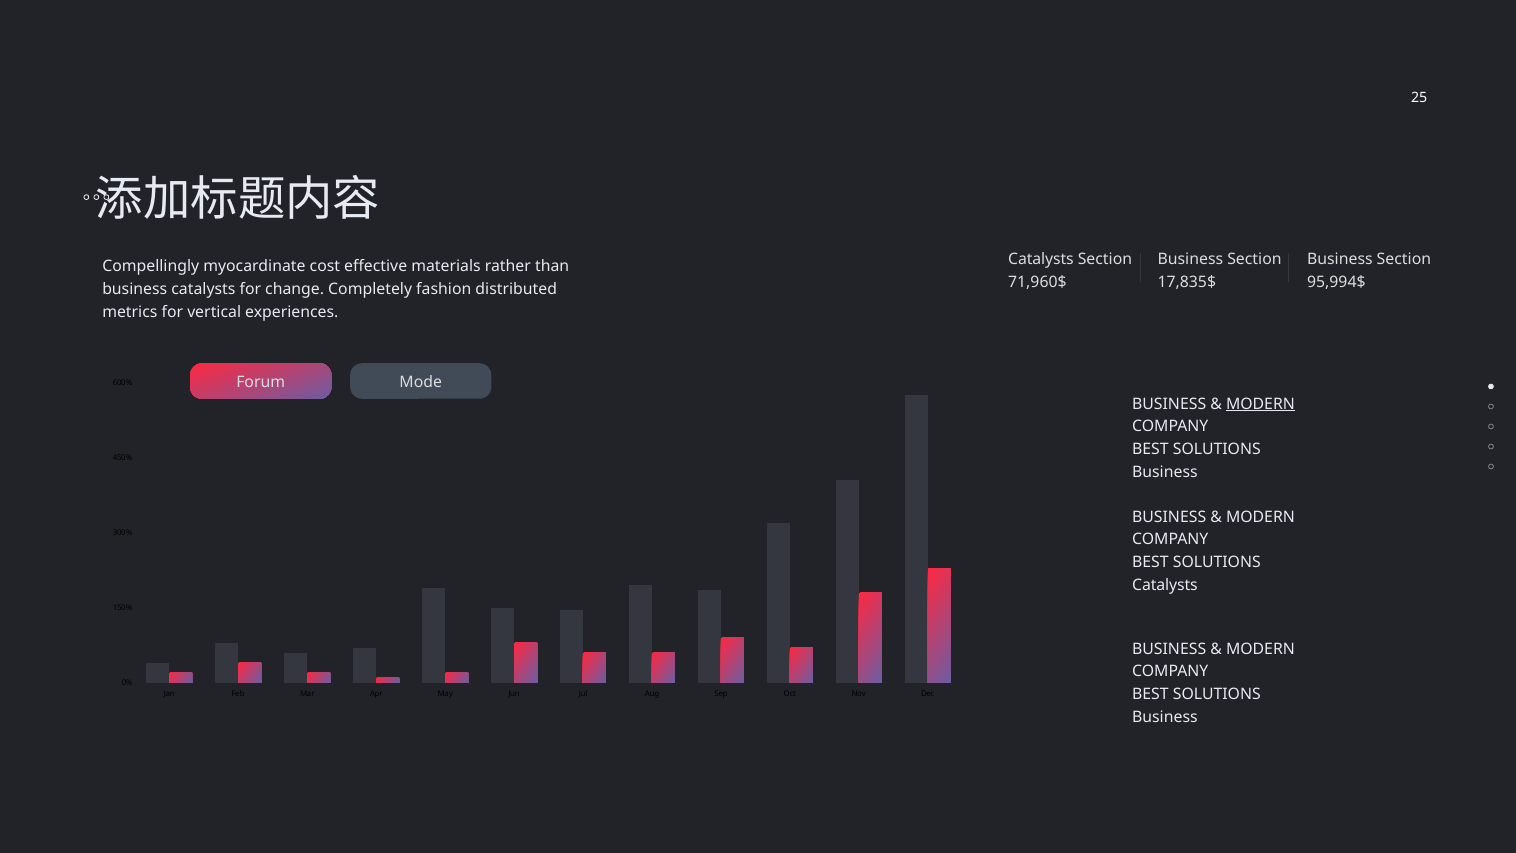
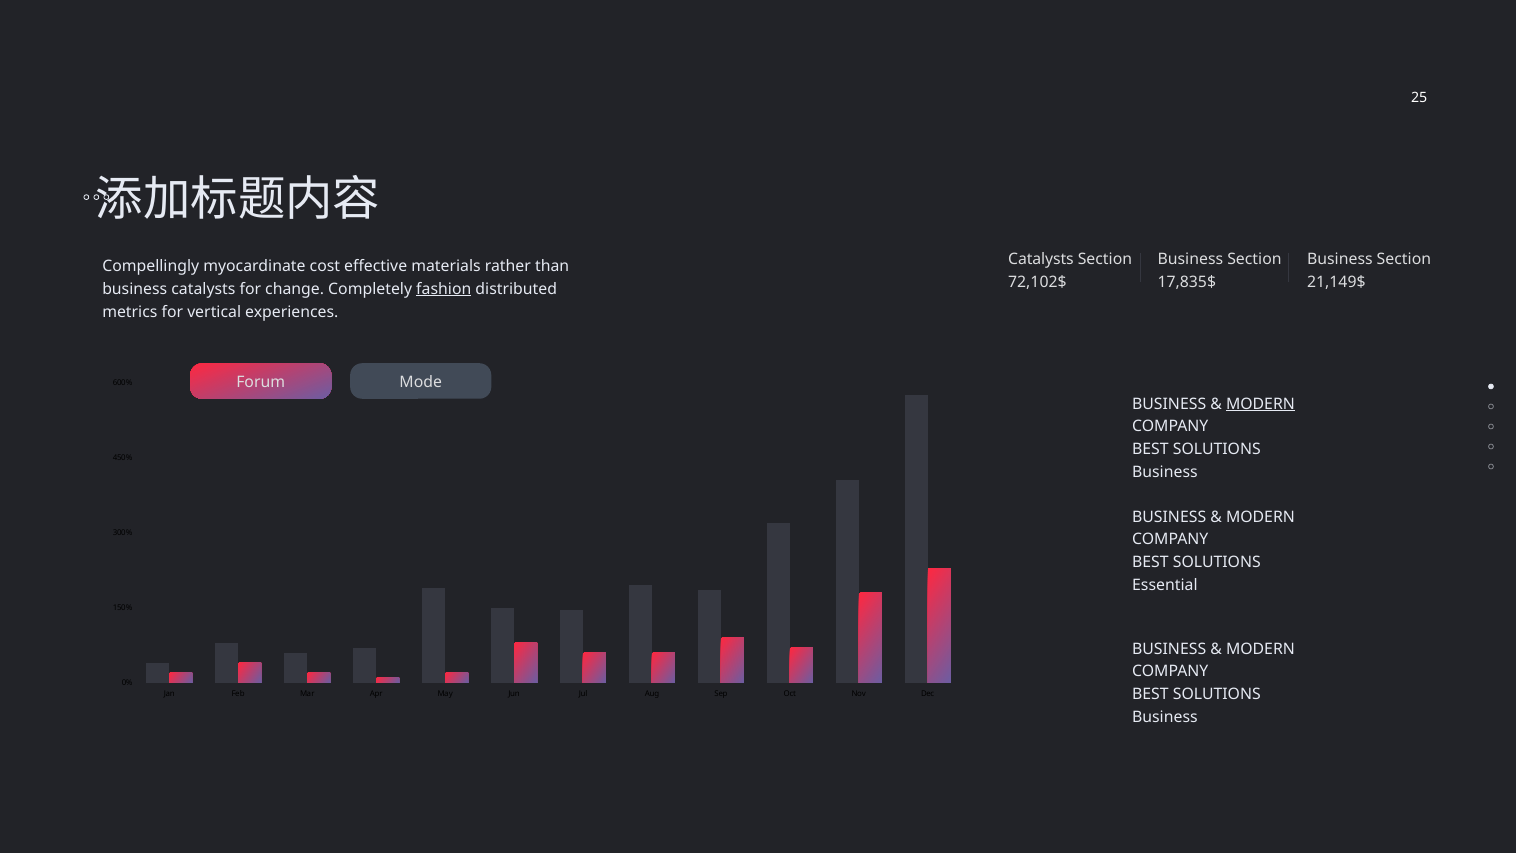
71,960$: 71,960$ -> 72,102$
95,994$: 95,994$ -> 21,149$
fashion underline: none -> present
Catalysts at (1165, 585): Catalysts -> Essential
